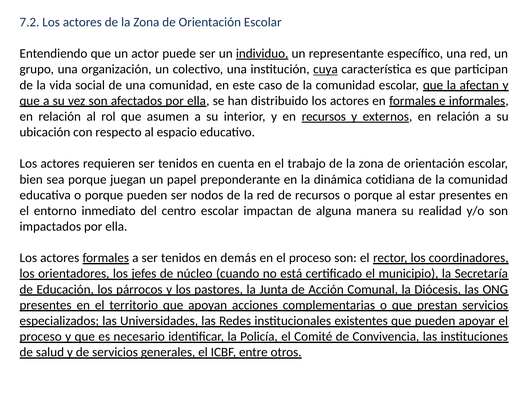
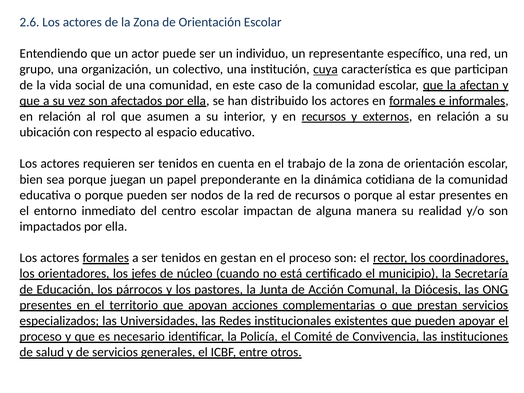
7.2: 7.2 -> 2.6
individuo underline: present -> none
demás: demás -> gestan
